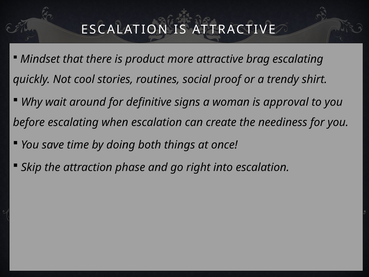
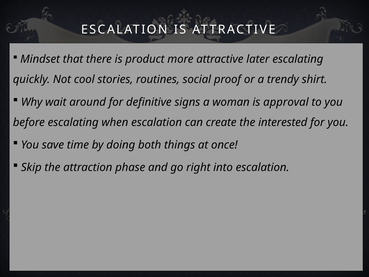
brag: brag -> later
neediness: neediness -> interested
